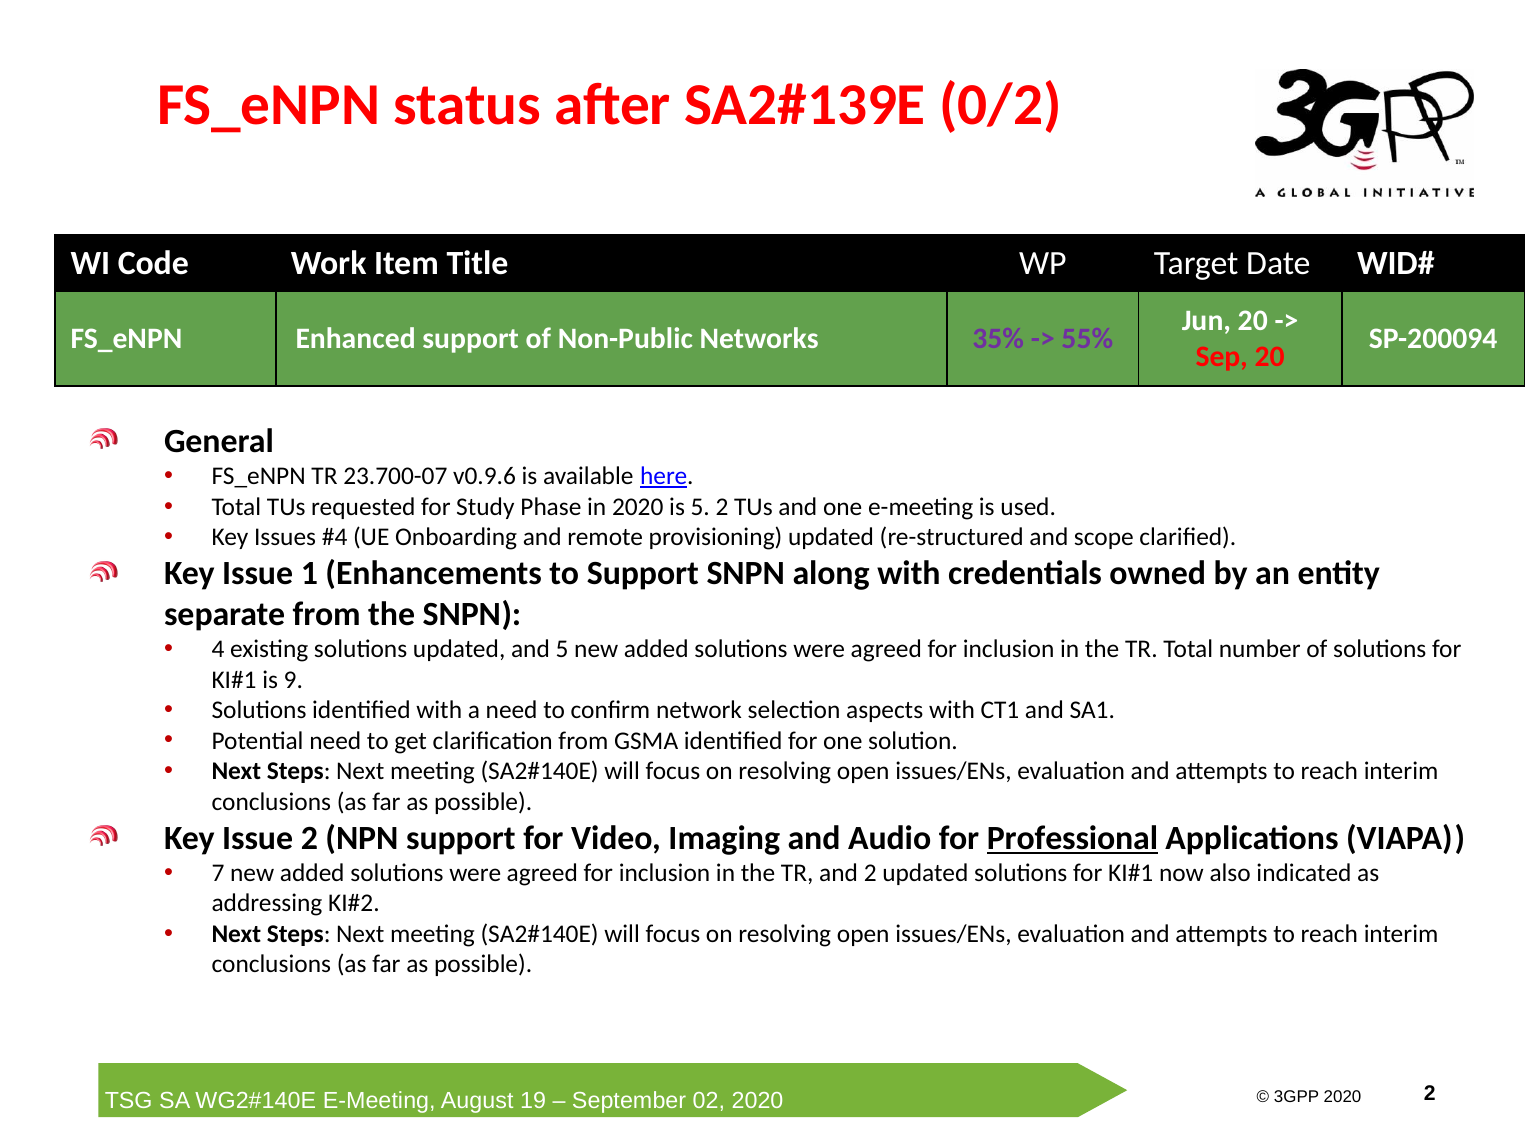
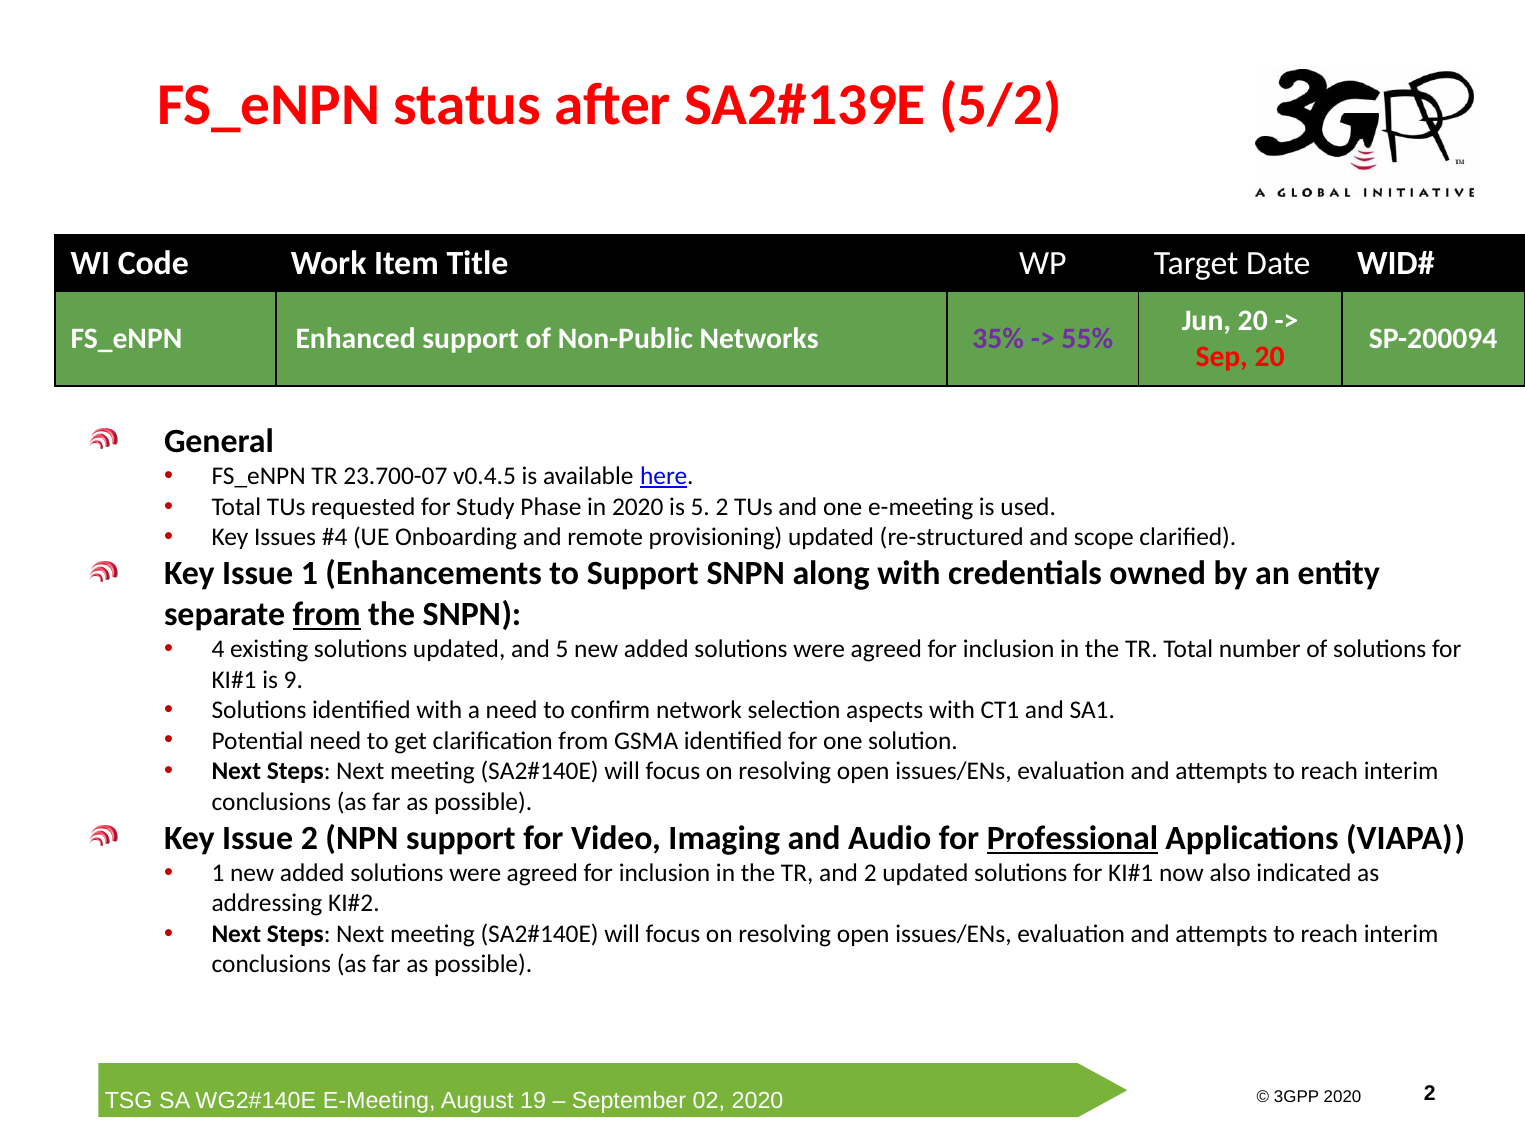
0/2: 0/2 -> 5/2
v0.9.6: v0.9.6 -> v0.4.5
from at (327, 614) underline: none -> present
7 at (218, 873): 7 -> 1
